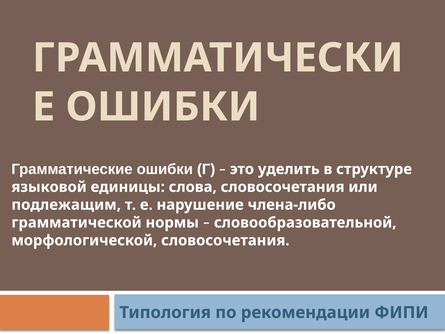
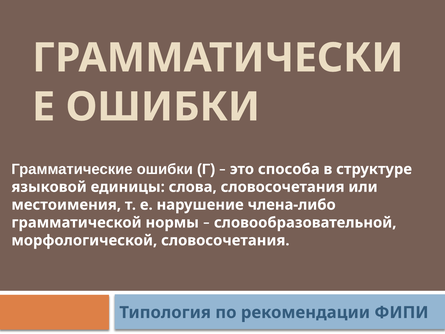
уделить: уделить -> способа
подлежащим: подлежащим -> местоимения
